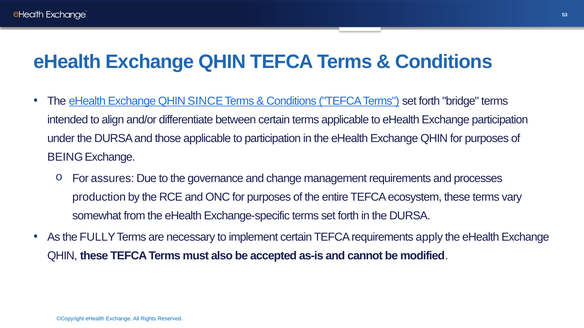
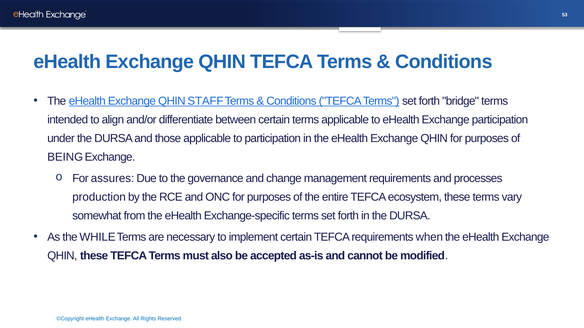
SINCE: SINCE -> STAFF
FULLY: FULLY -> WHILE
apply: apply -> when
